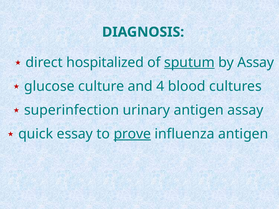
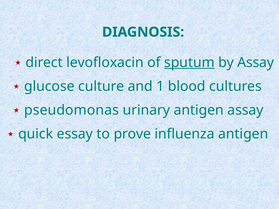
hospitalized: hospitalized -> levofloxacin
4: 4 -> 1
superinfection: superinfection -> pseudomonas
prove underline: present -> none
